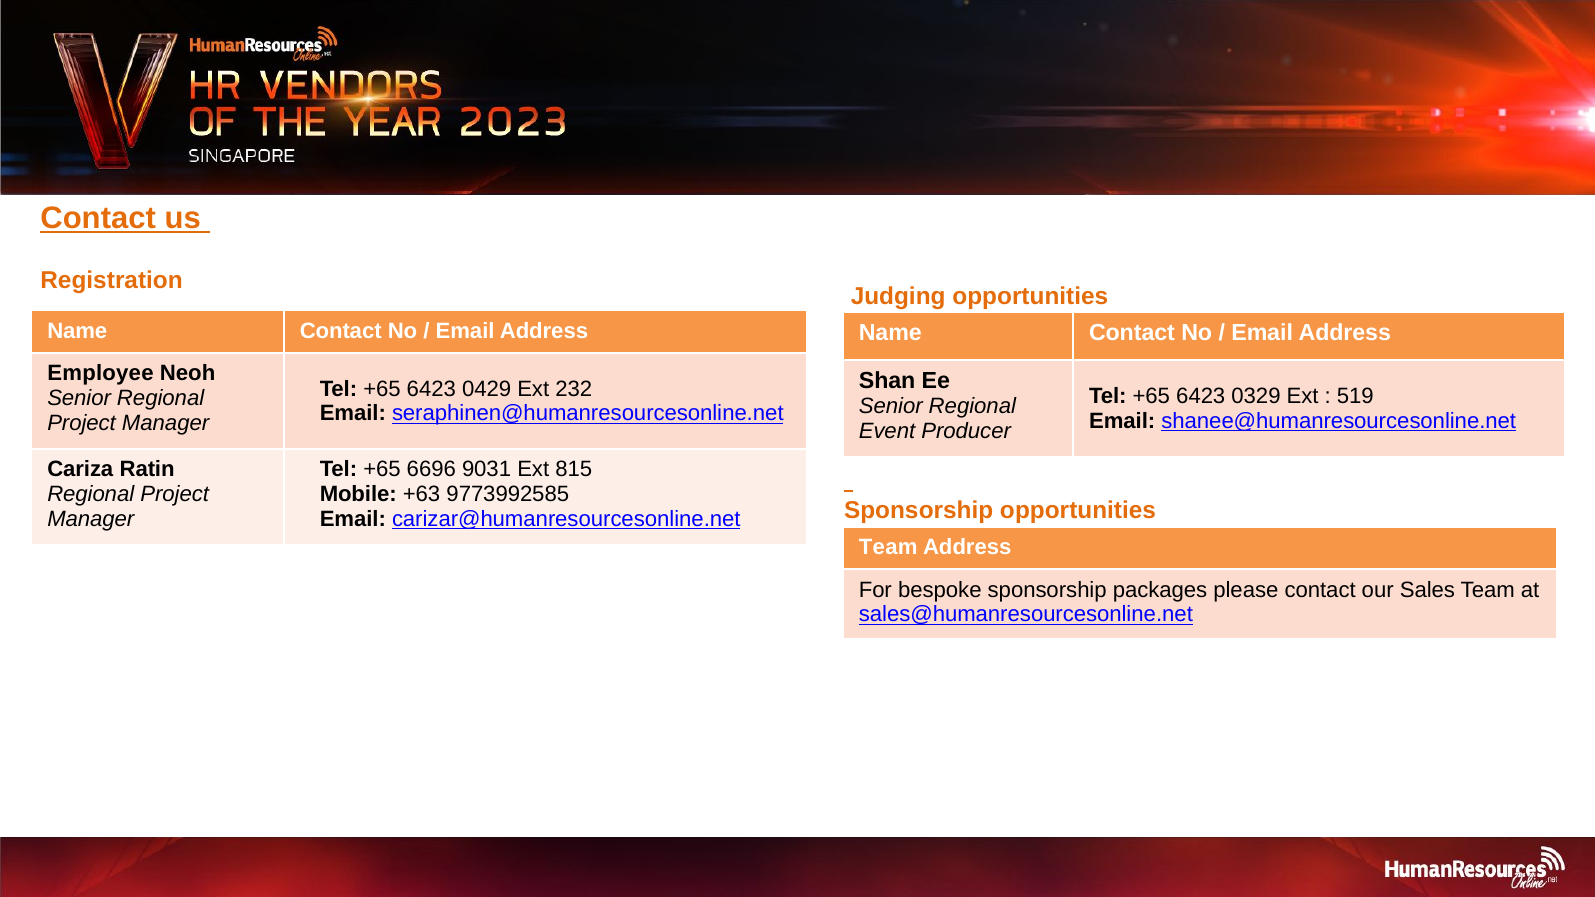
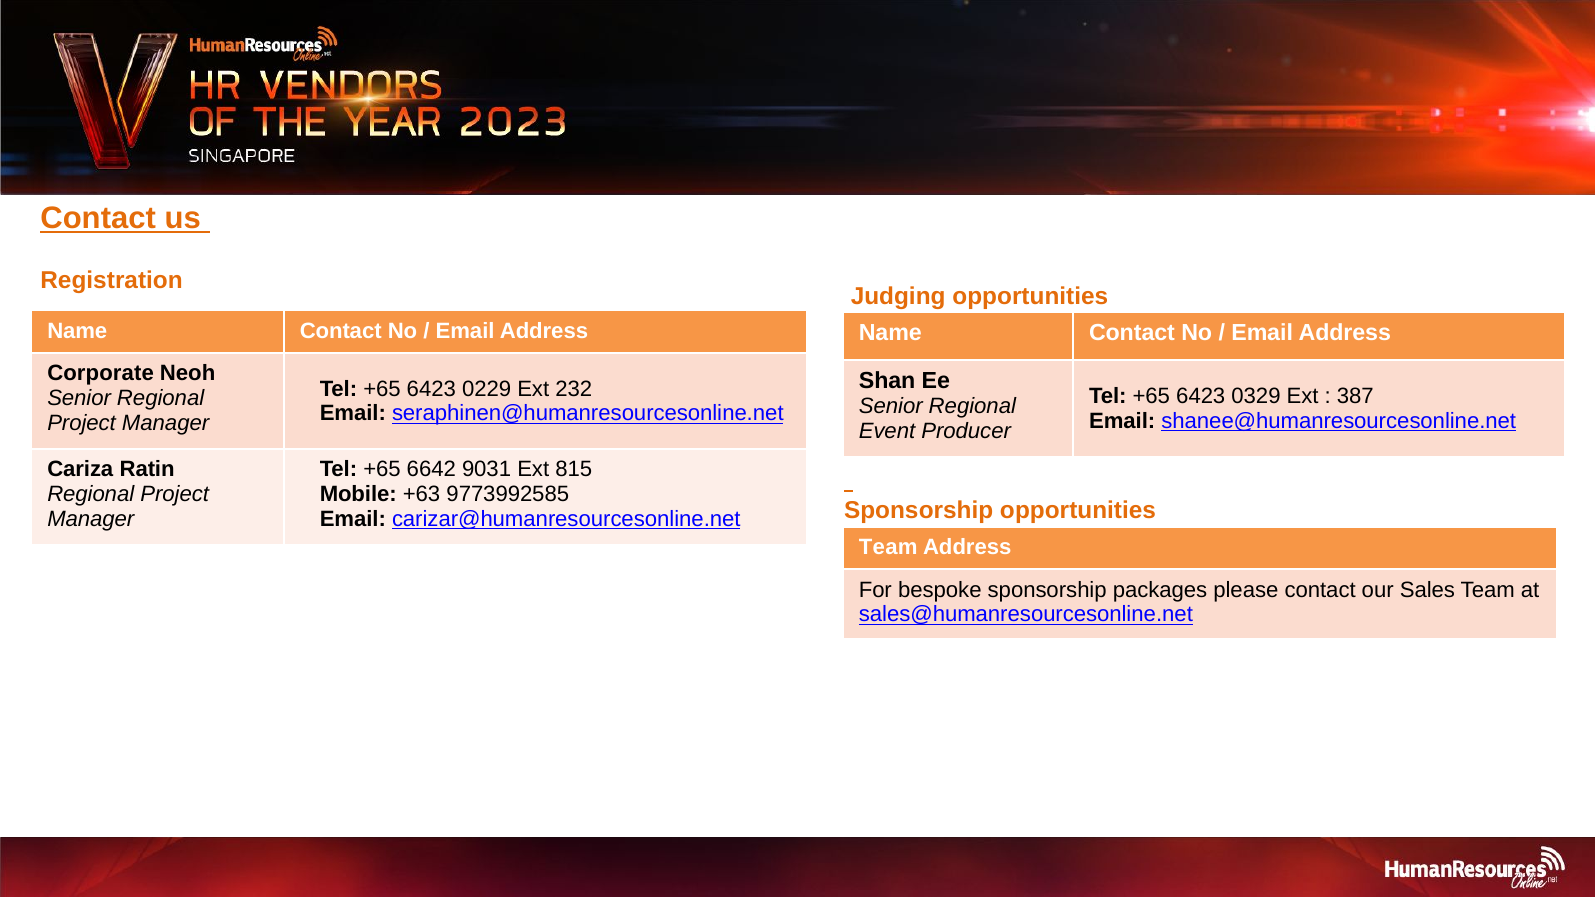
Employee: Employee -> Corporate
0429: 0429 -> 0229
519: 519 -> 387
6696: 6696 -> 6642
